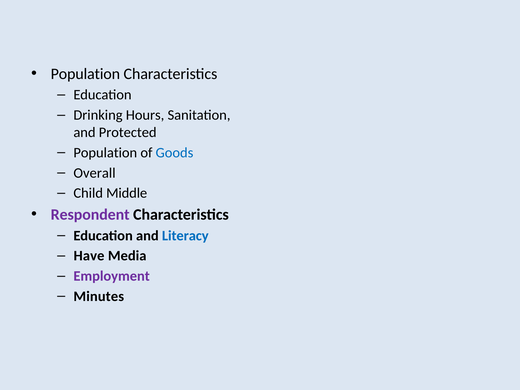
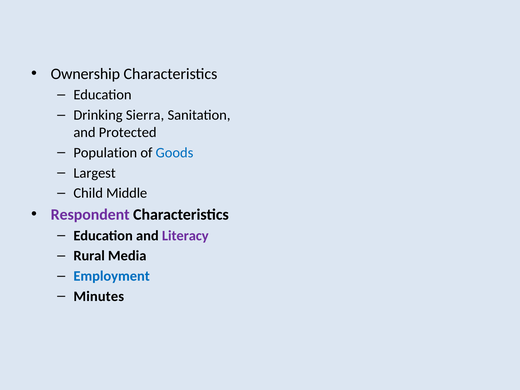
Population at (85, 74): Population -> Ownership
Hours: Hours -> Sierra
Overall: Overall -> Largest
Literacy colour: blue -> purple
Have: Have -> Rural
Employment colour: purple -> blue
